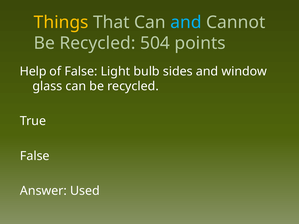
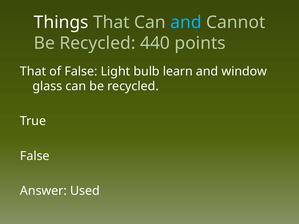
Things colour: yellow -> white
504: 504 -> 440
Help at (33, 71): Help -> That
sides: sides -> learn
